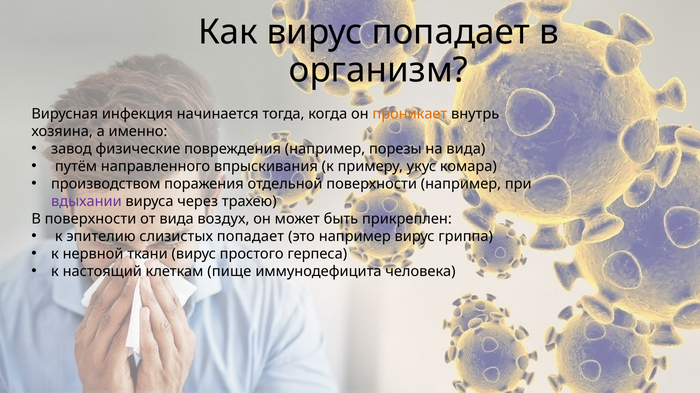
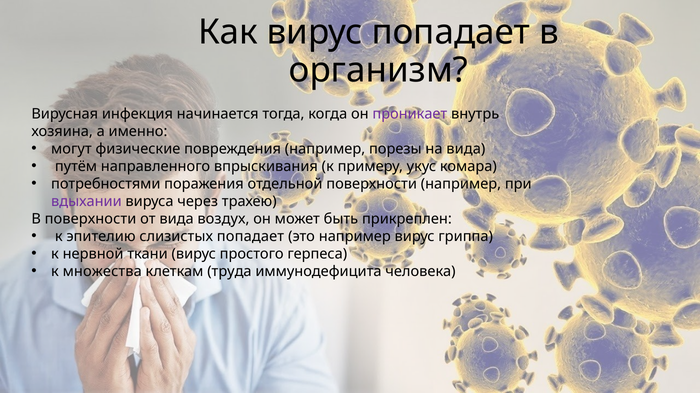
проникает colour: orange -> purple
завод: завод -> могут
производством: производством -> потребностями
настоящий: настоящий -> множества
пище: пище -> труда
